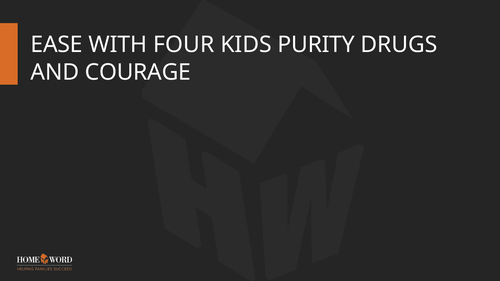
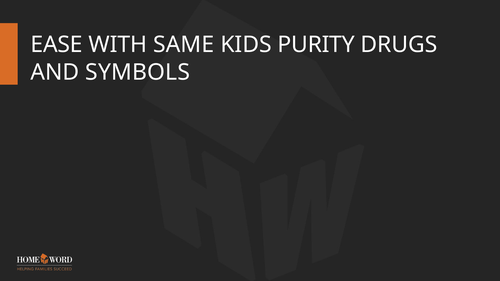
FOUR: FOUR -> SAME
COURAGE: COURAGE -> SYMBOLS
